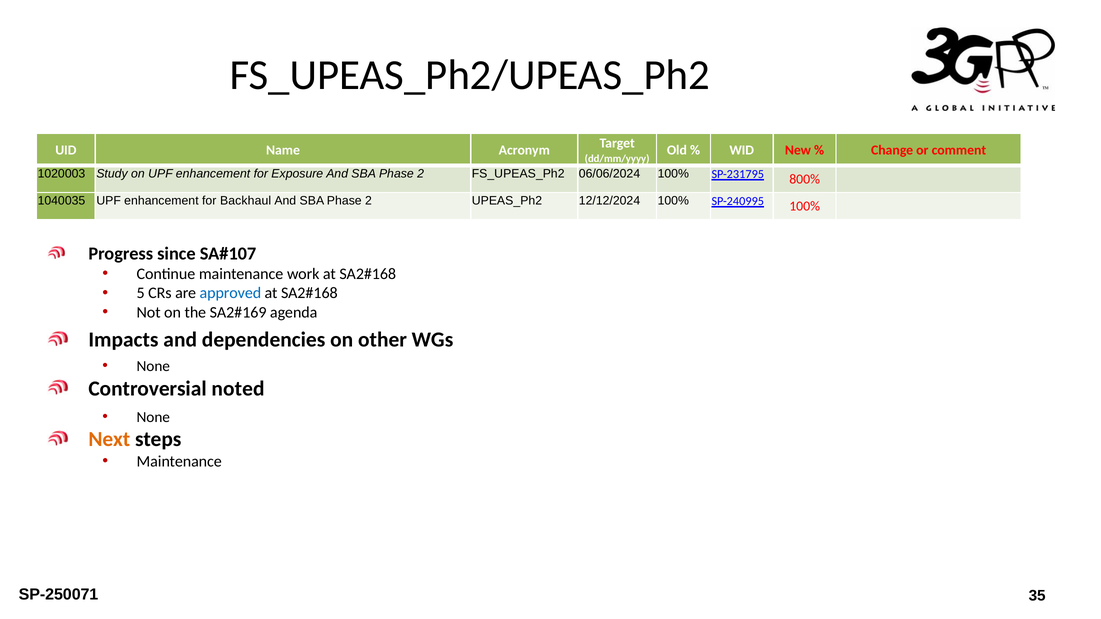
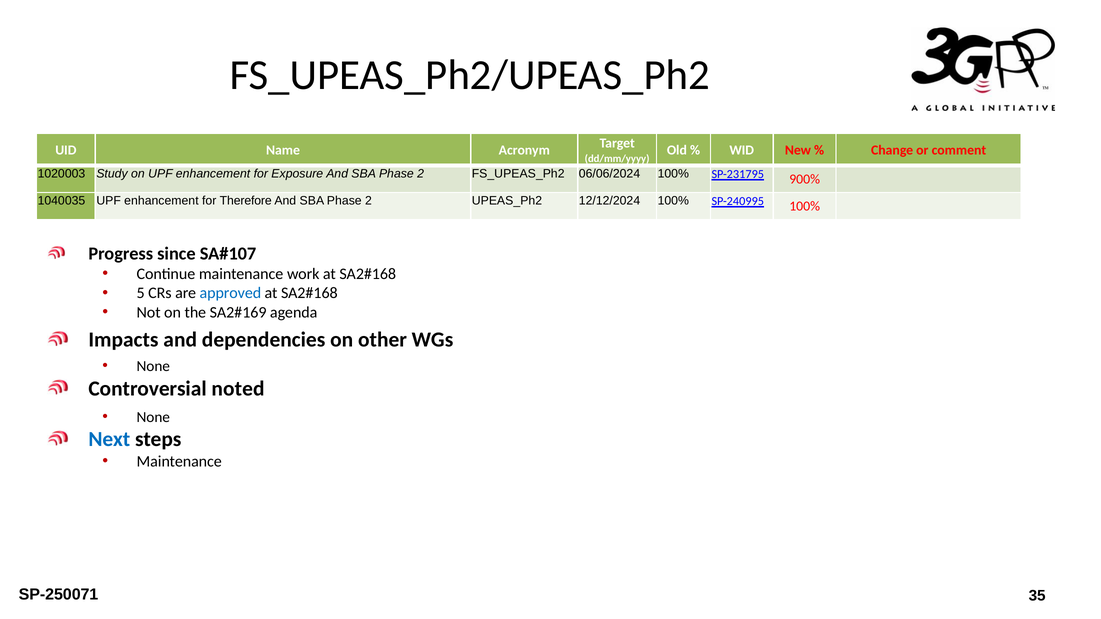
800%: 800% -> 900%
Backhaul: Backhaul -> Therefore
Next colour: orange -> blue
